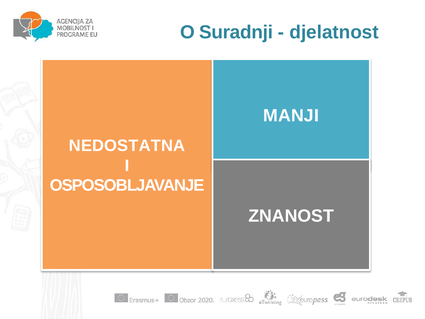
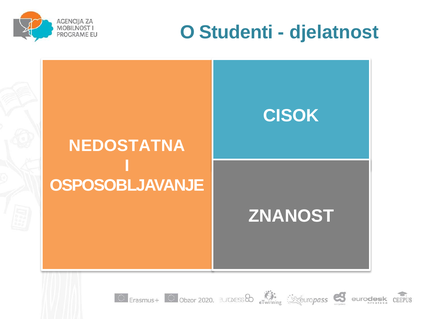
Suradnji: Suradnji -> Studenti
MANJI: MANJI -> CISOK
